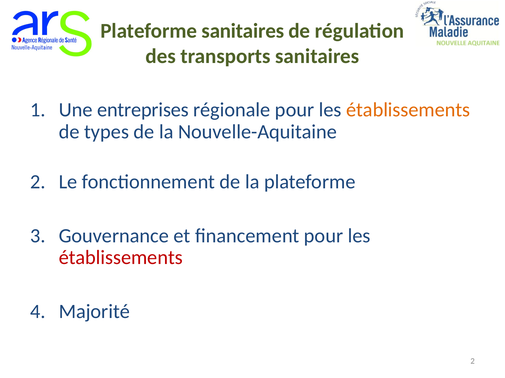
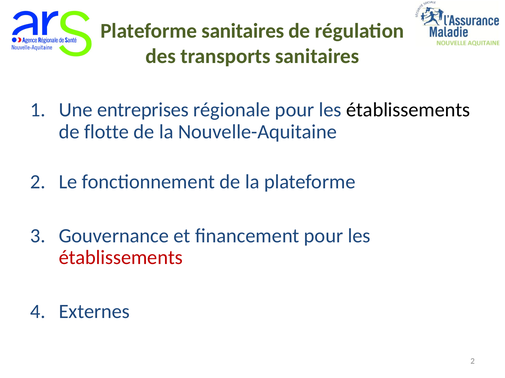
établissements at (408, 110) colour: orange -> black
types: types -> flotte
Majorité: Majorité -> Externes
